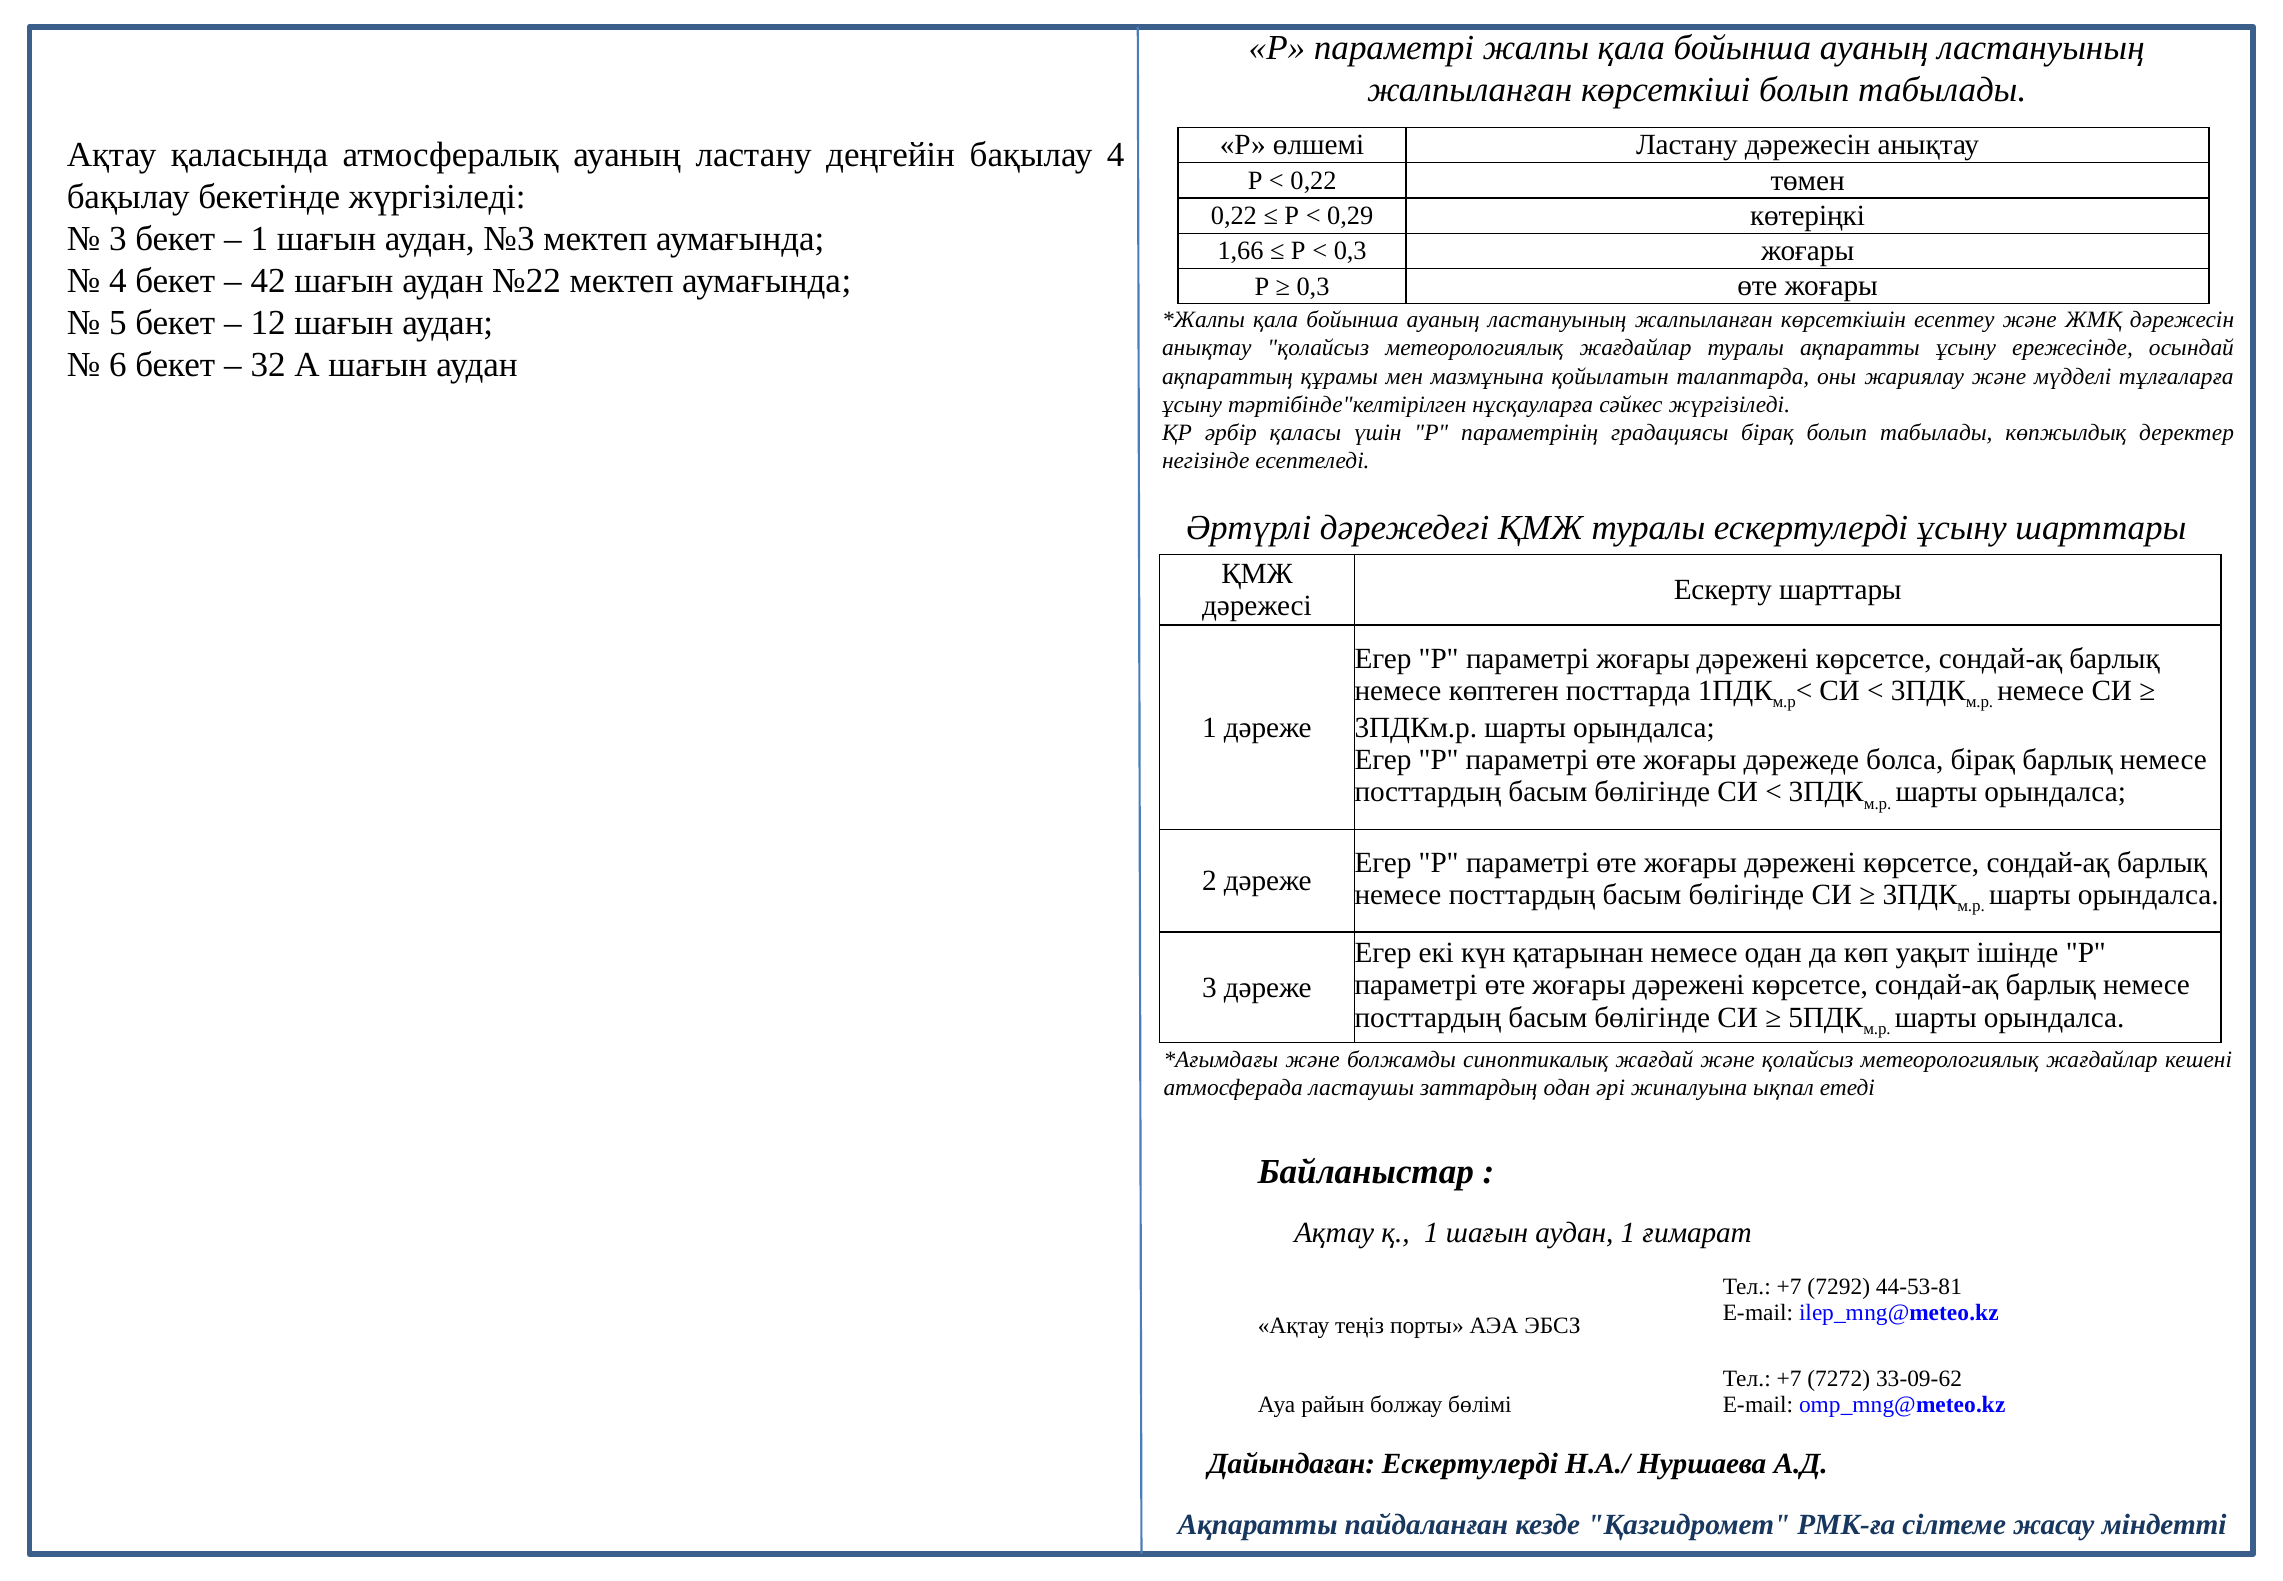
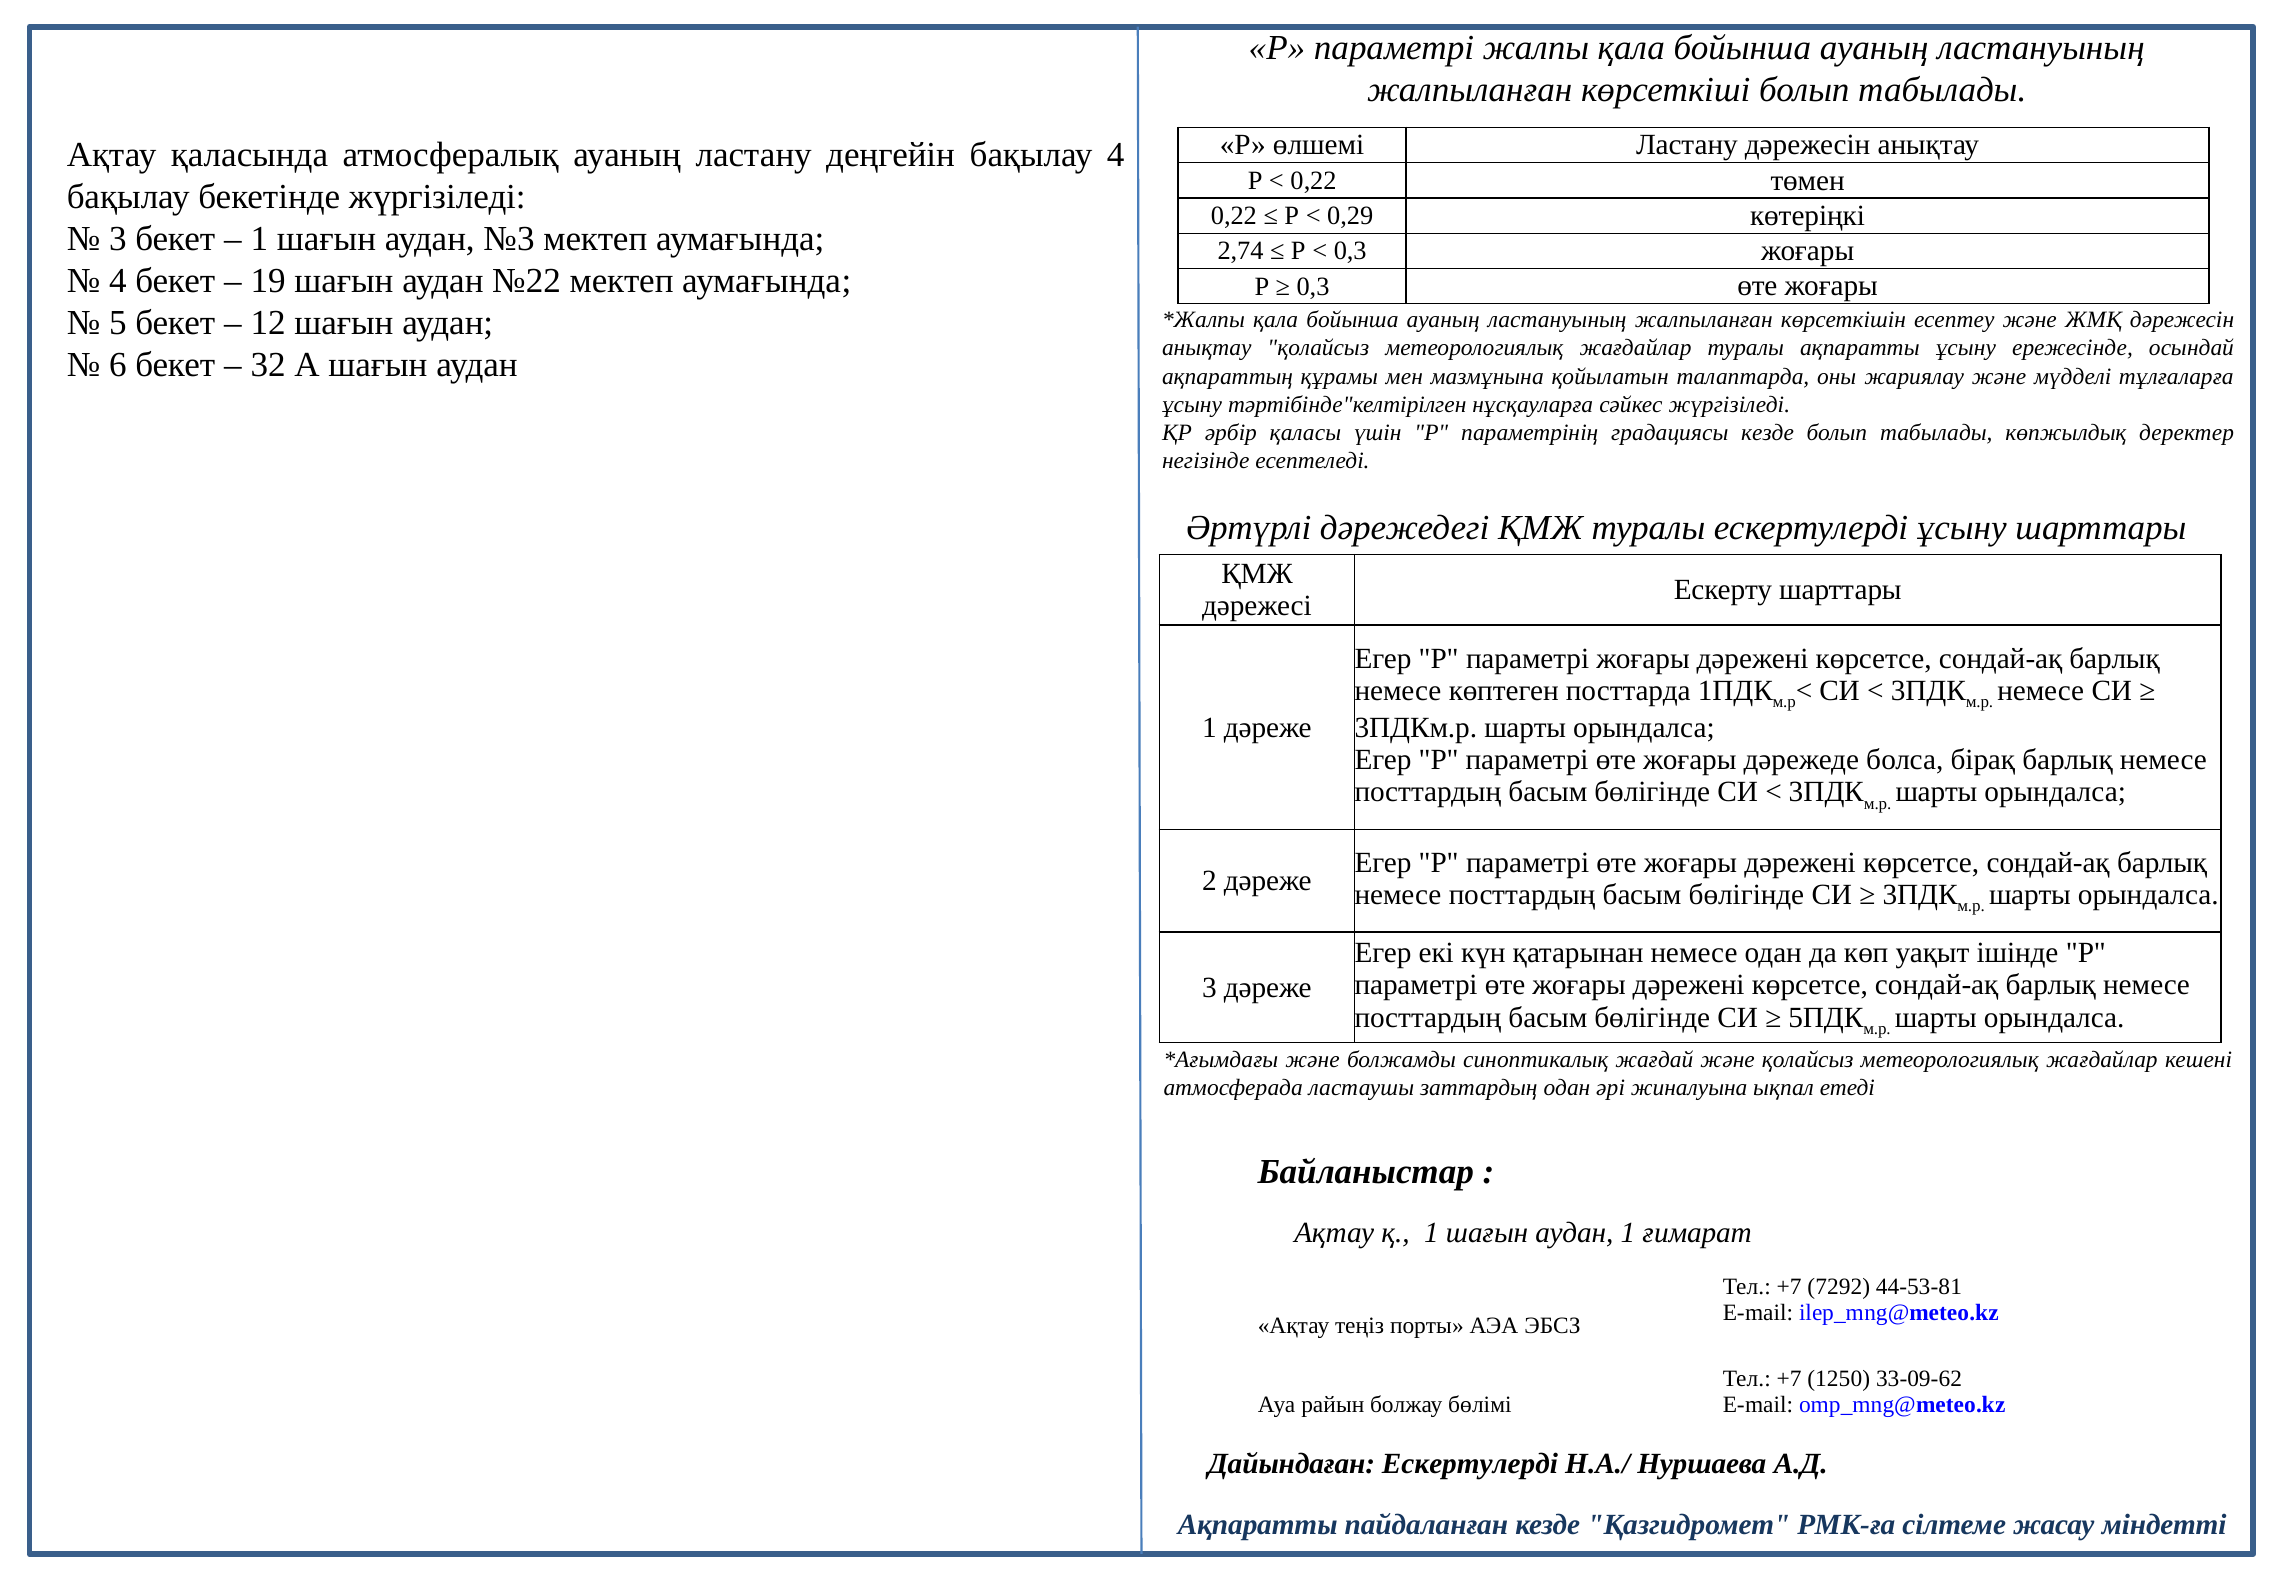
1,66: 1,66 -> 2,74
42: 42 -> 19
градациясы бірақ: бірақ -> кезде
7272: 7272 -> 1250
